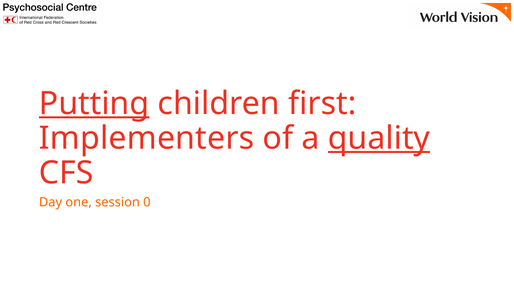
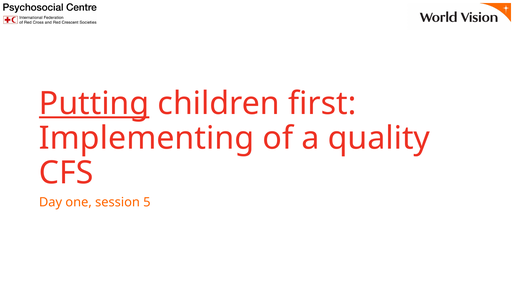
Implementers: Implementers -> Implementing
quality underline: present -> none
0: 0 -> 5
